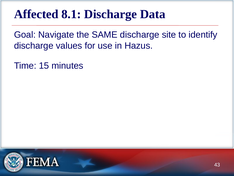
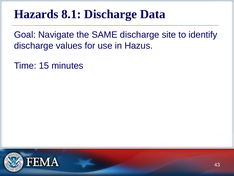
Affected: Affected -> Hazards
